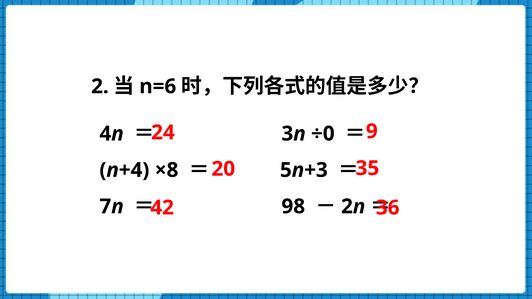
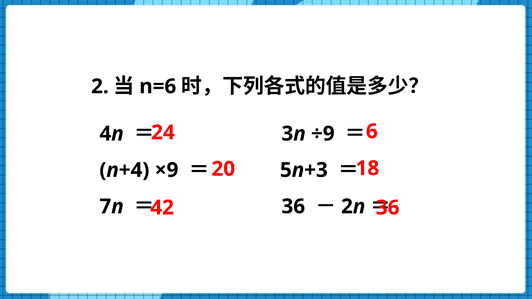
9: 9 -> 6
÷0: ÷0 -> ÷9
35: 35 -> 18
×8: ×8 -> ×9
98 at (293, 207): 98 -> 36
